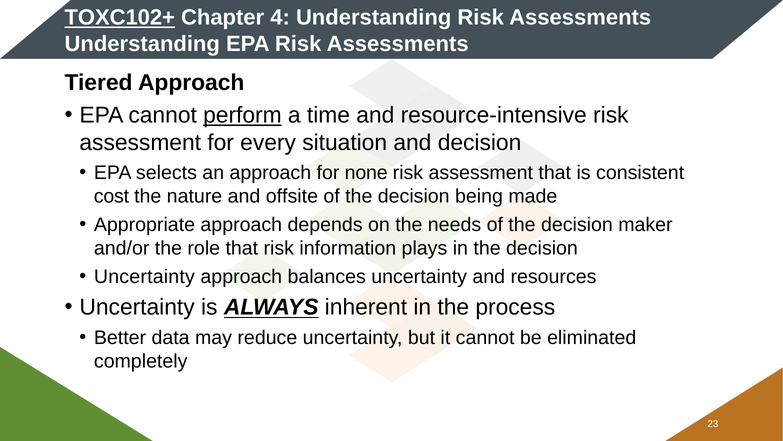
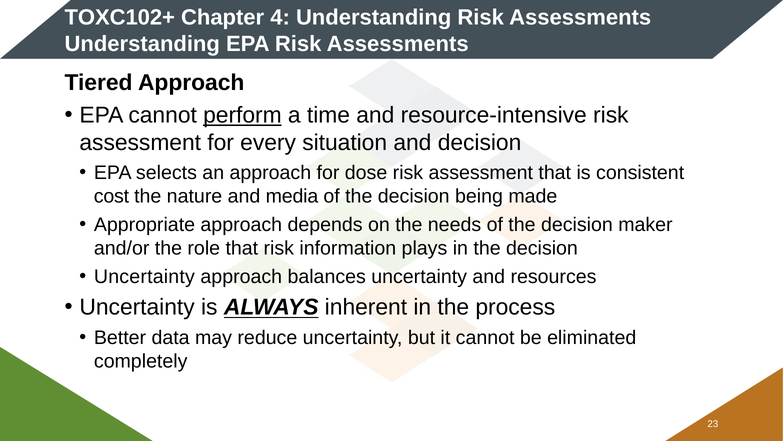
TOXC102+ underline: present -> none
none: none -> dose
offsite: offsite -> media
